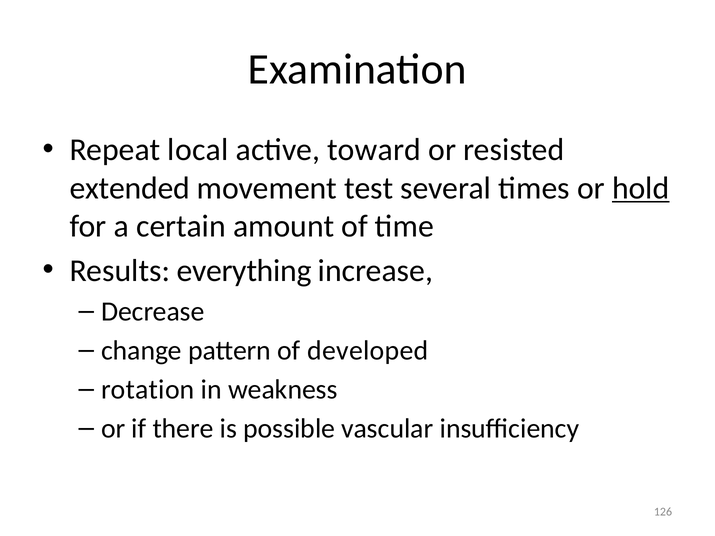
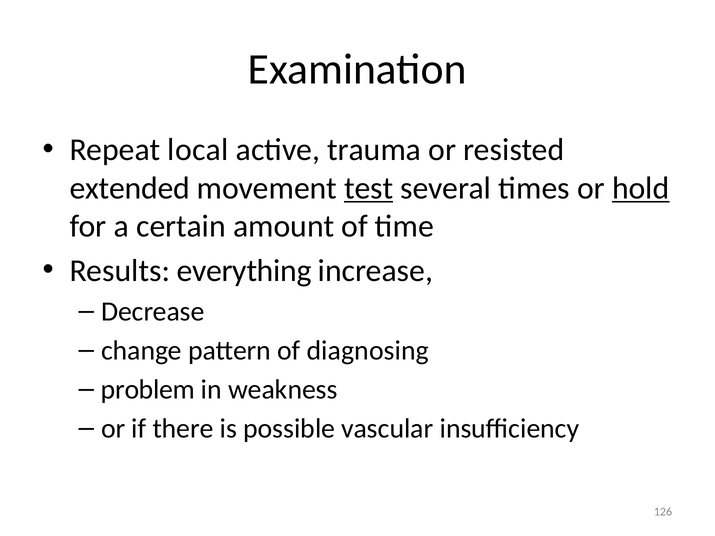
toward: toward -> trauma
test underline: none -> present
developed: developed -> diagnosing
rotation: rotation -> problem
